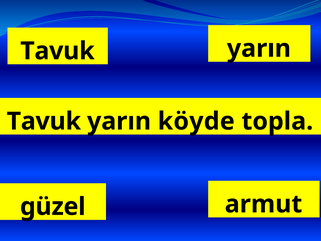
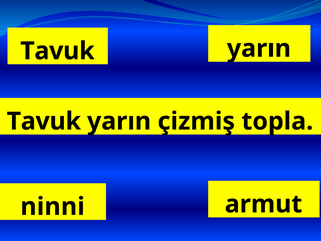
köyde: köyde -> çizmiş
güzel: güzel -> ninni
